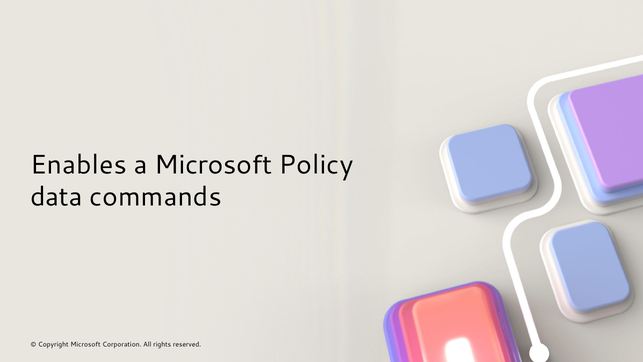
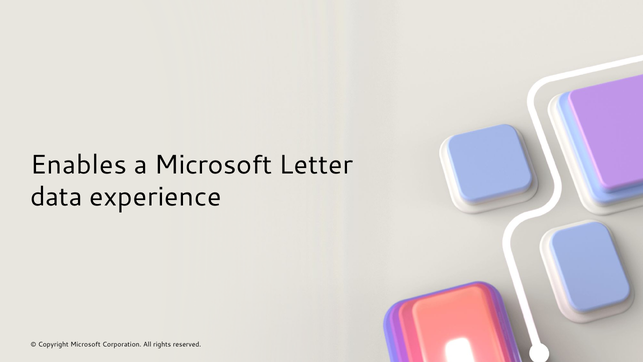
Policy: Policy -> Letter
commands: commands -> experience
